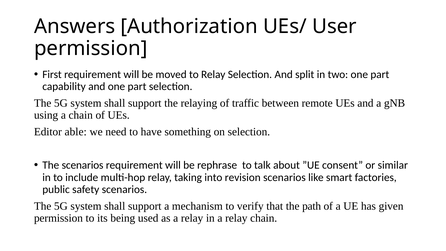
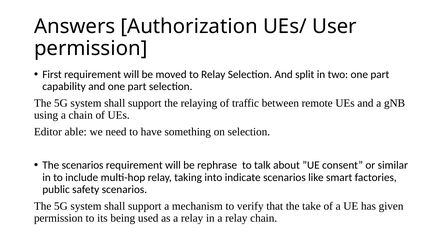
revision: revision -> indicate
path: path -> take
